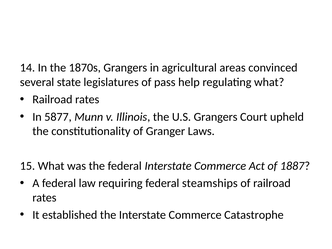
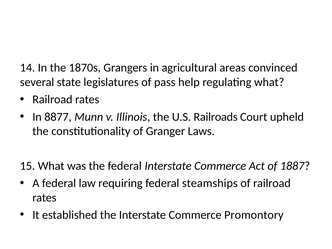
5877: 5877 -> 8877
U.S Grangers: Grangers -> Railroads
Catastrophe: Catastrophe -> Promontory
